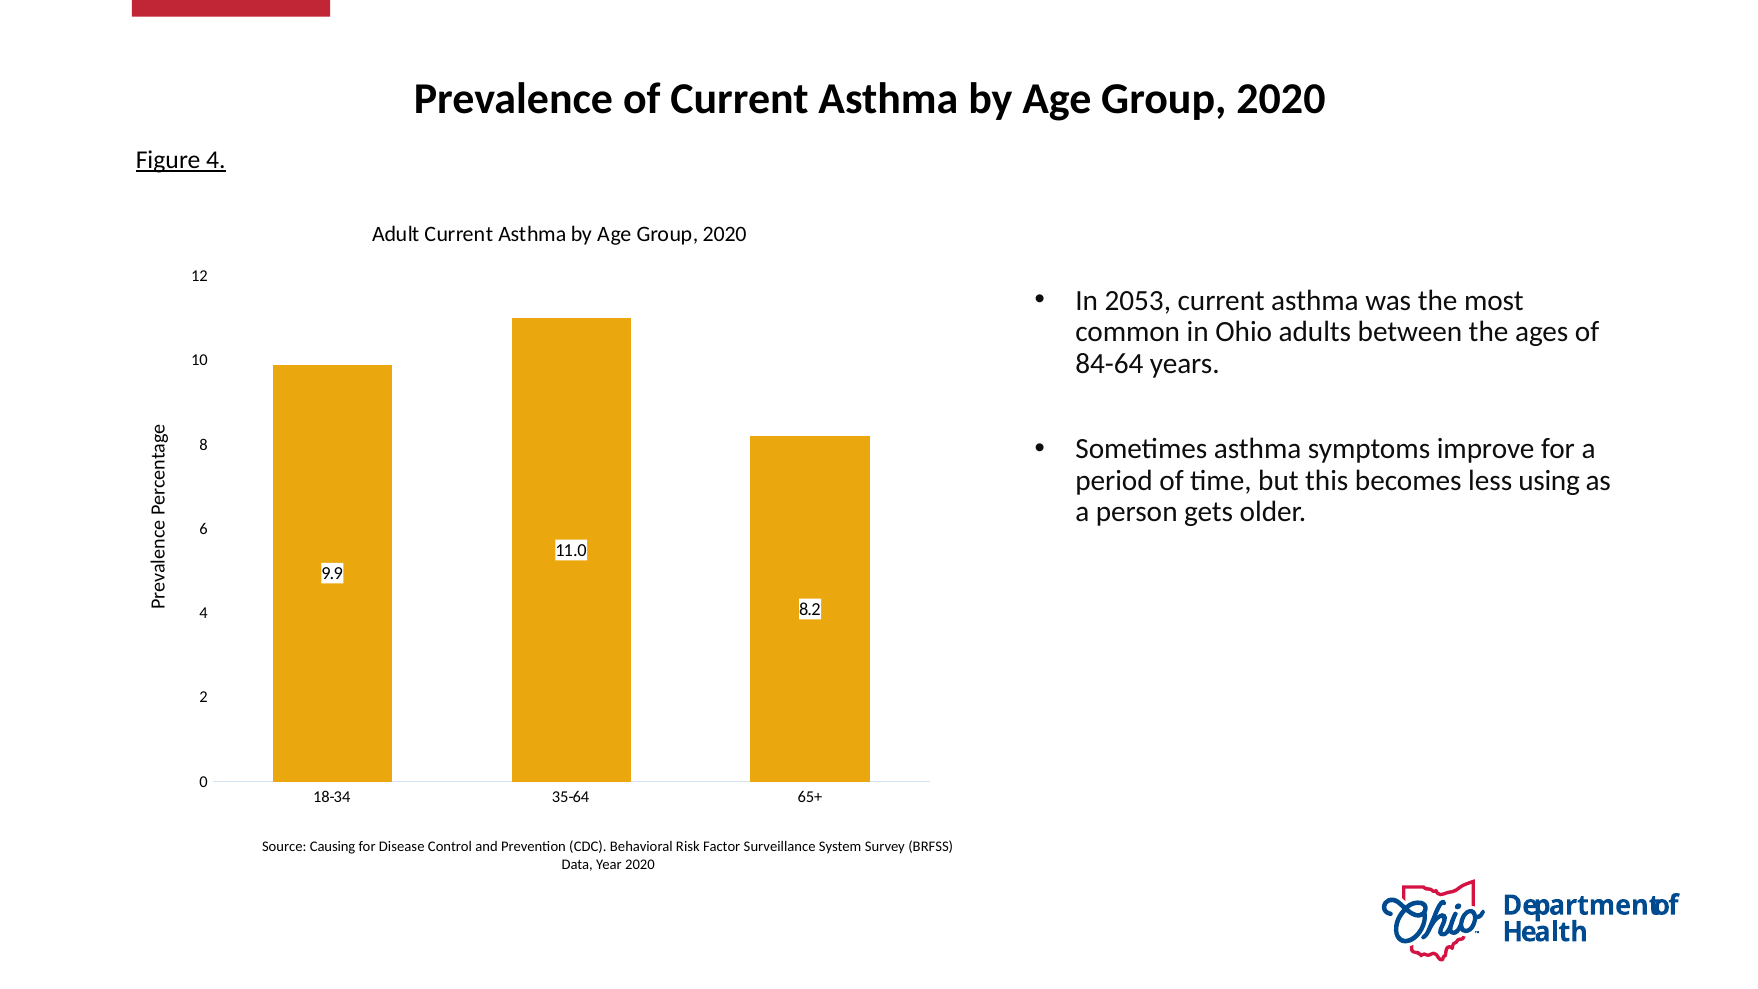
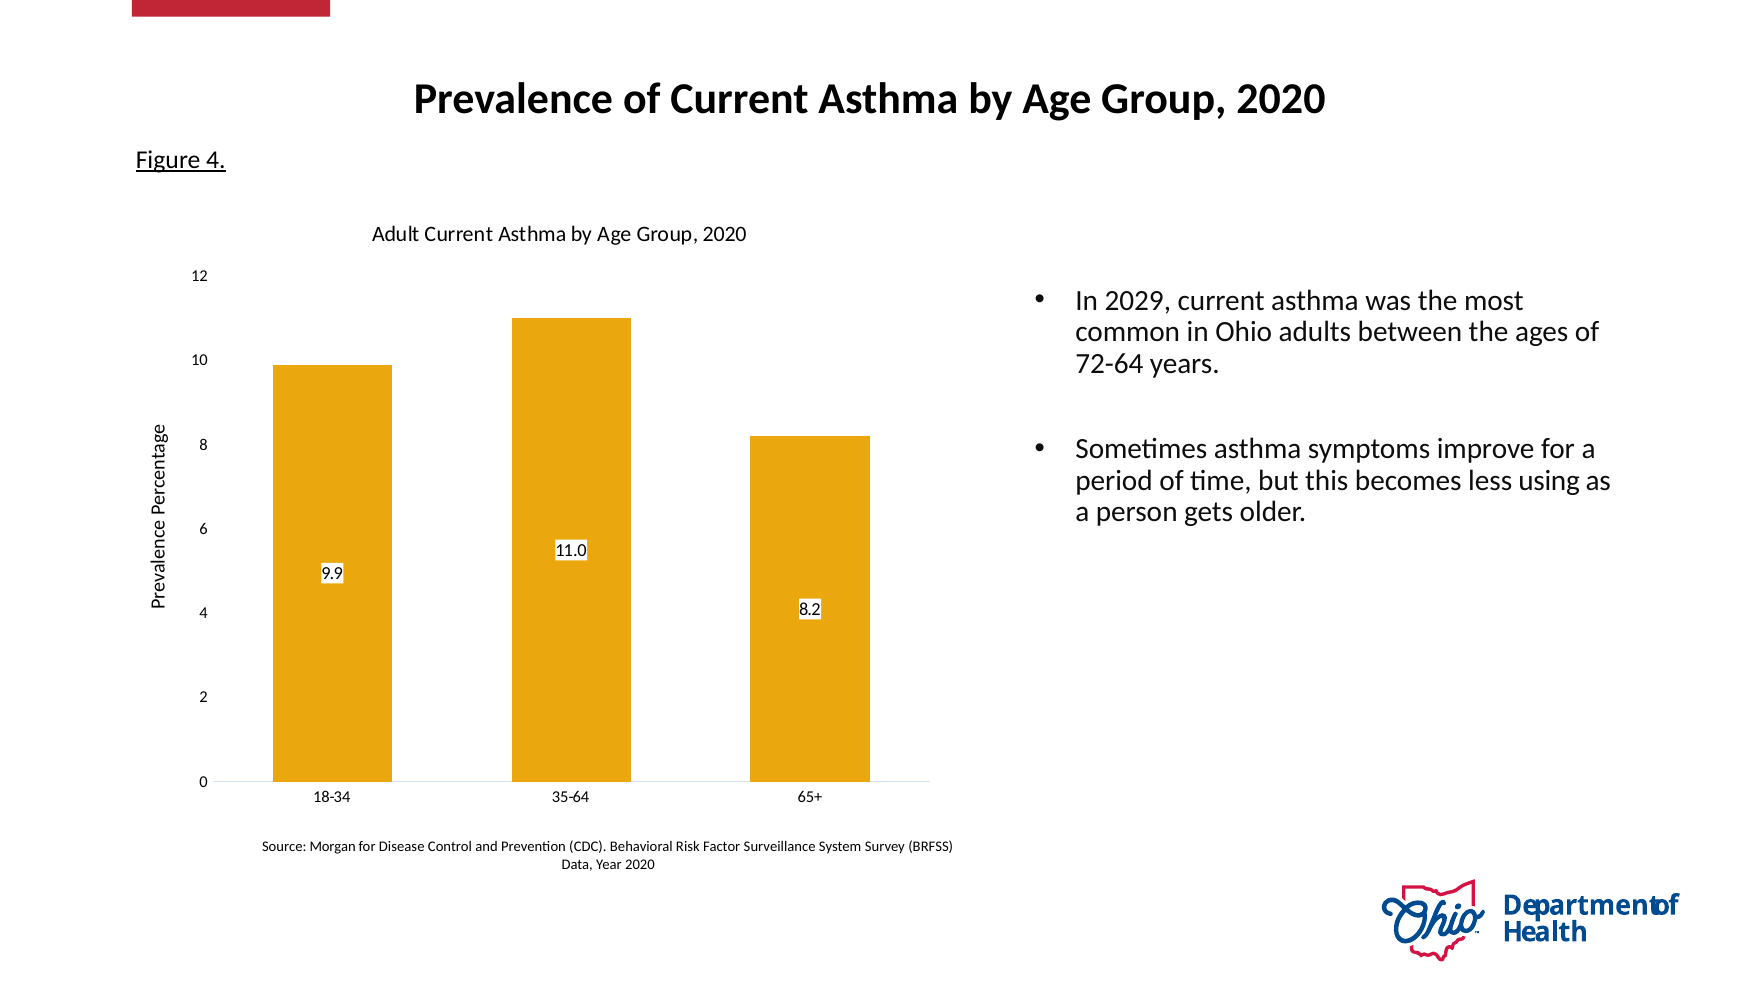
2053: 2053 -> 2029
84-64: 84-64 -> 72-64
Causing: Causing -> Morgan
